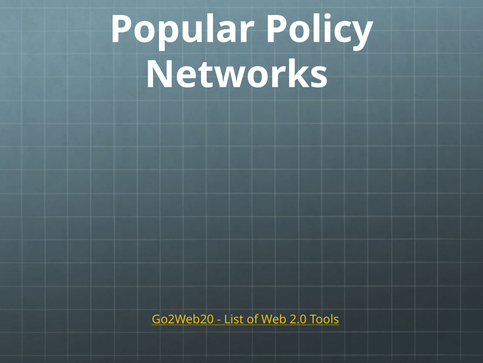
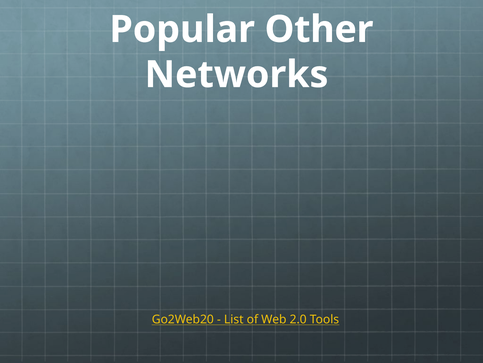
Policy: Policy -> Other
